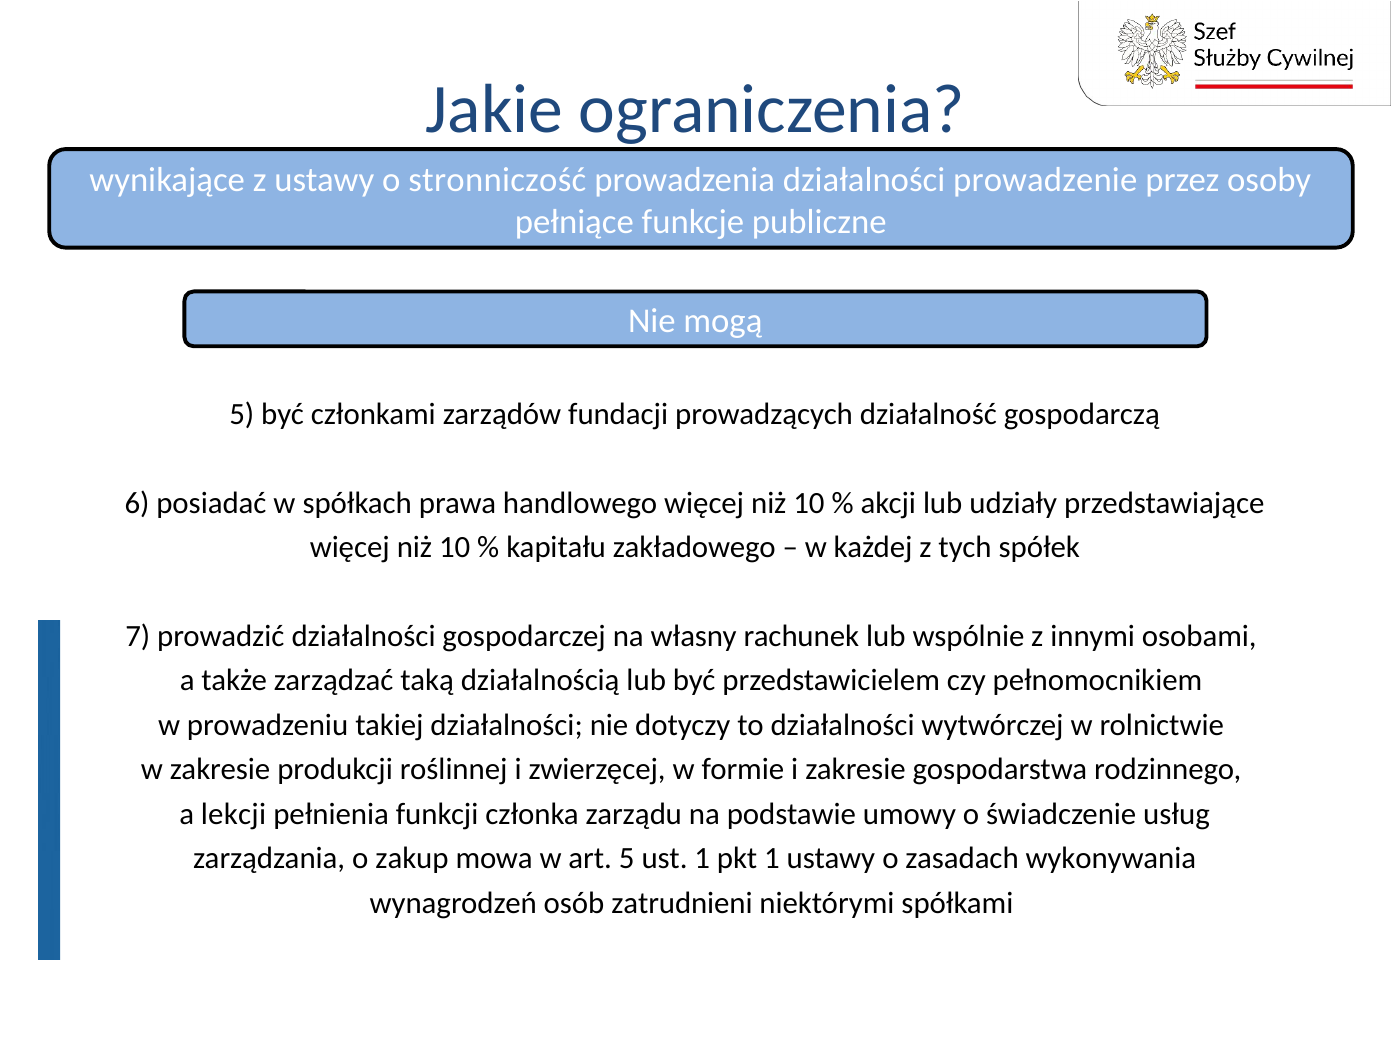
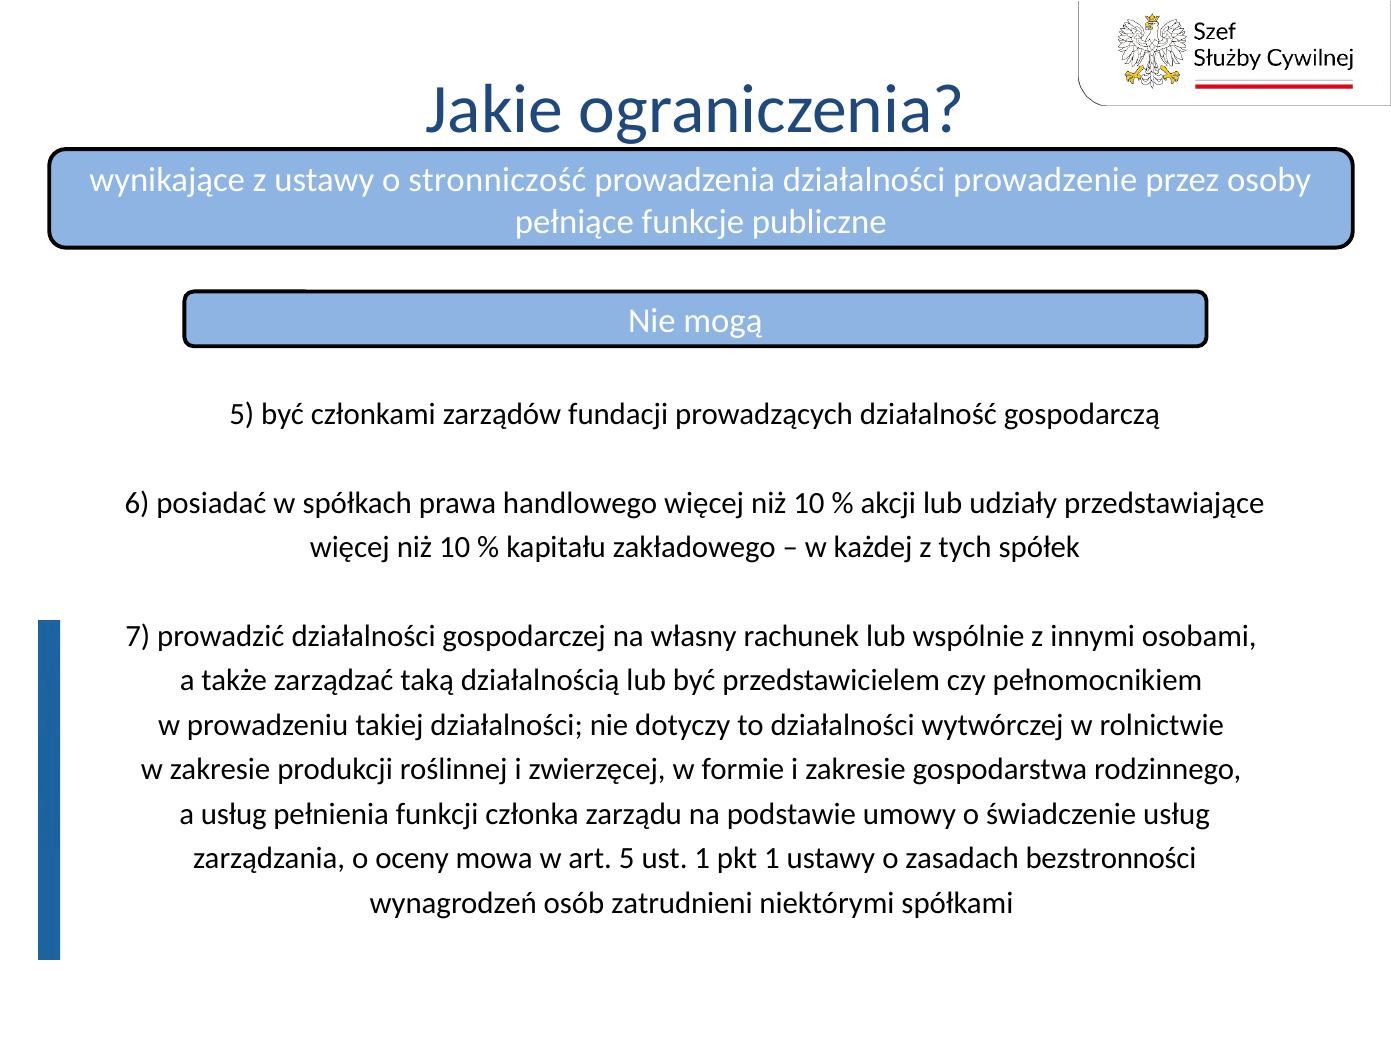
a lekcji: lekcji -> usług
zakup: zakup -> oceny
wykonywania: wykonywania -> bezstronności
